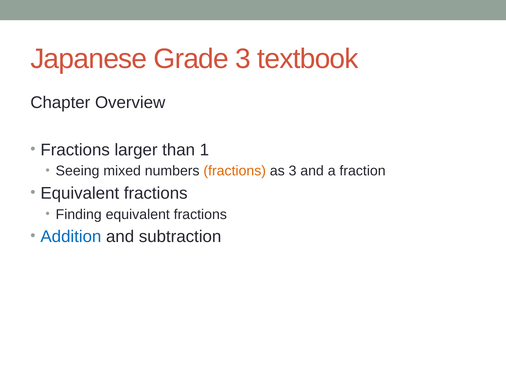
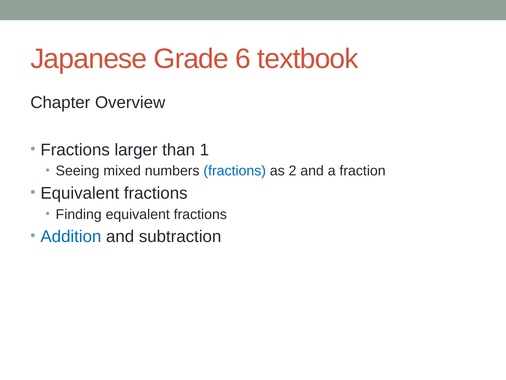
Grade 3: 3 -> 6
fractions at (235, 171) colour: orange -> blue
as 3: 3 -> 2
